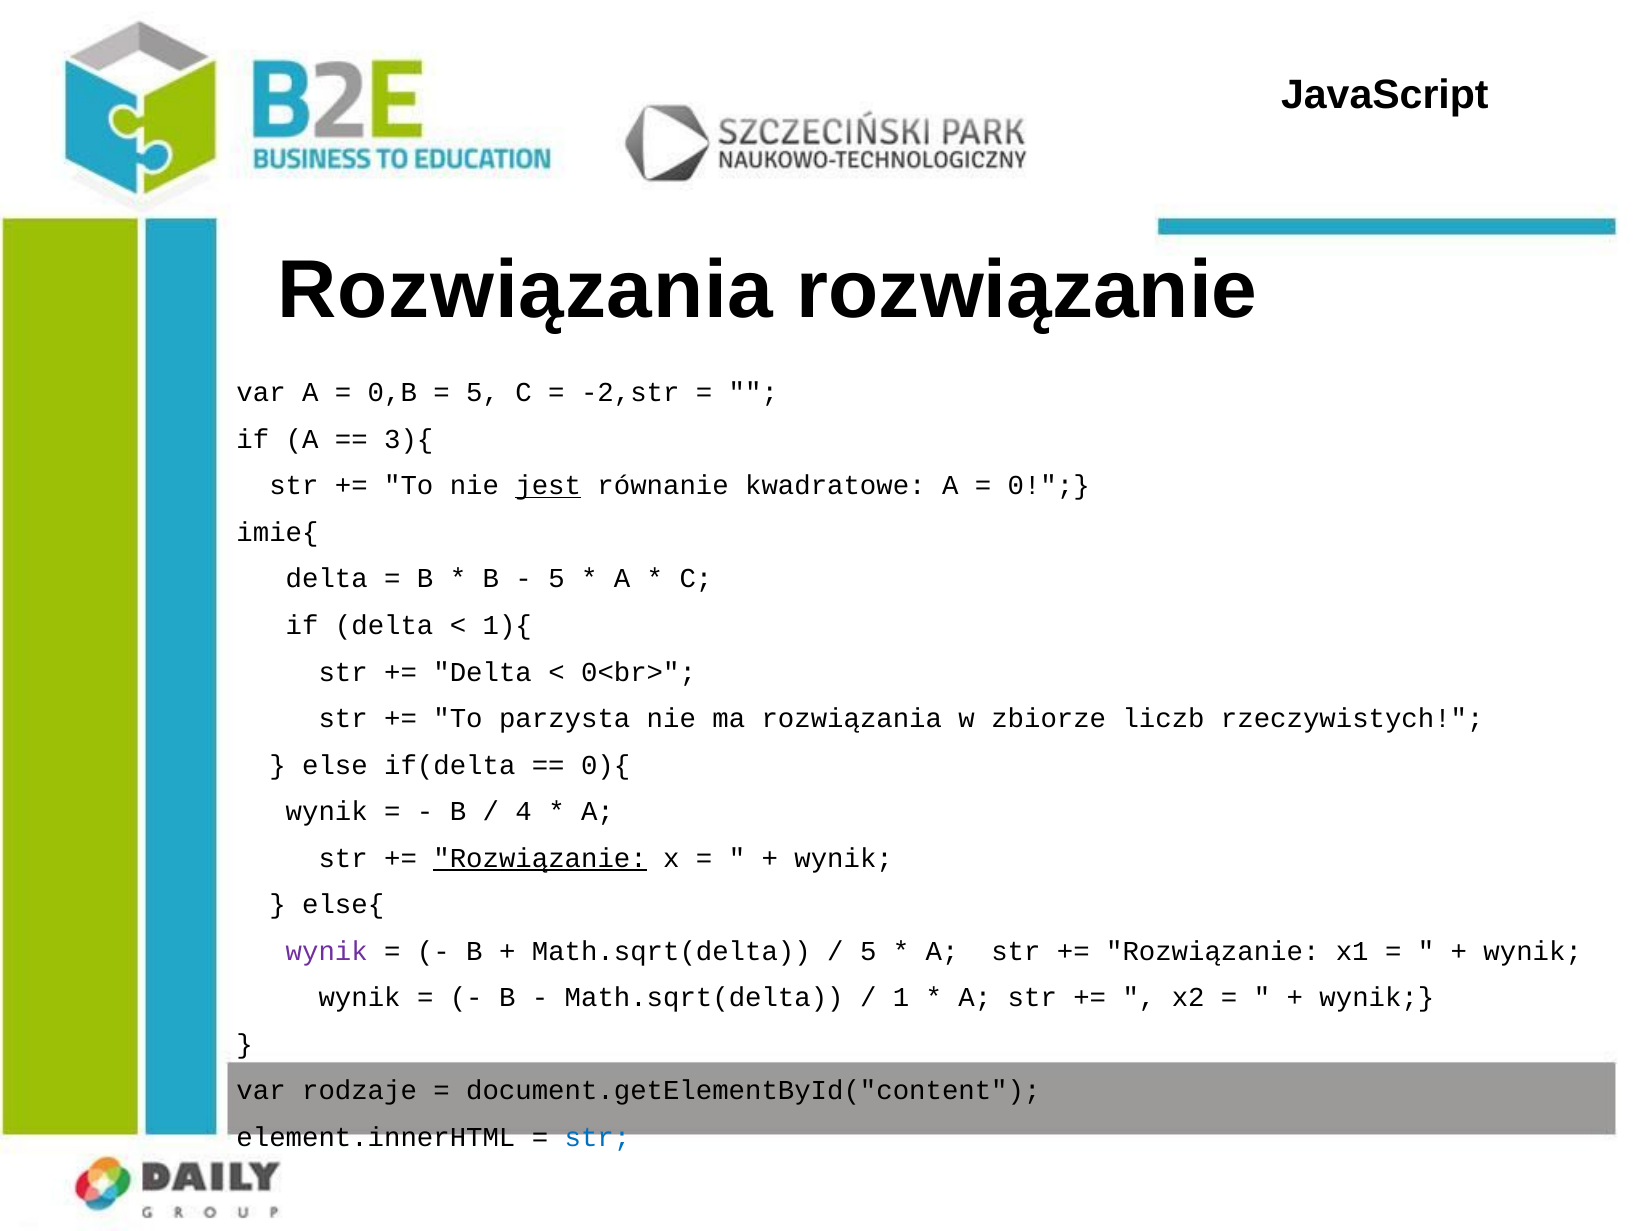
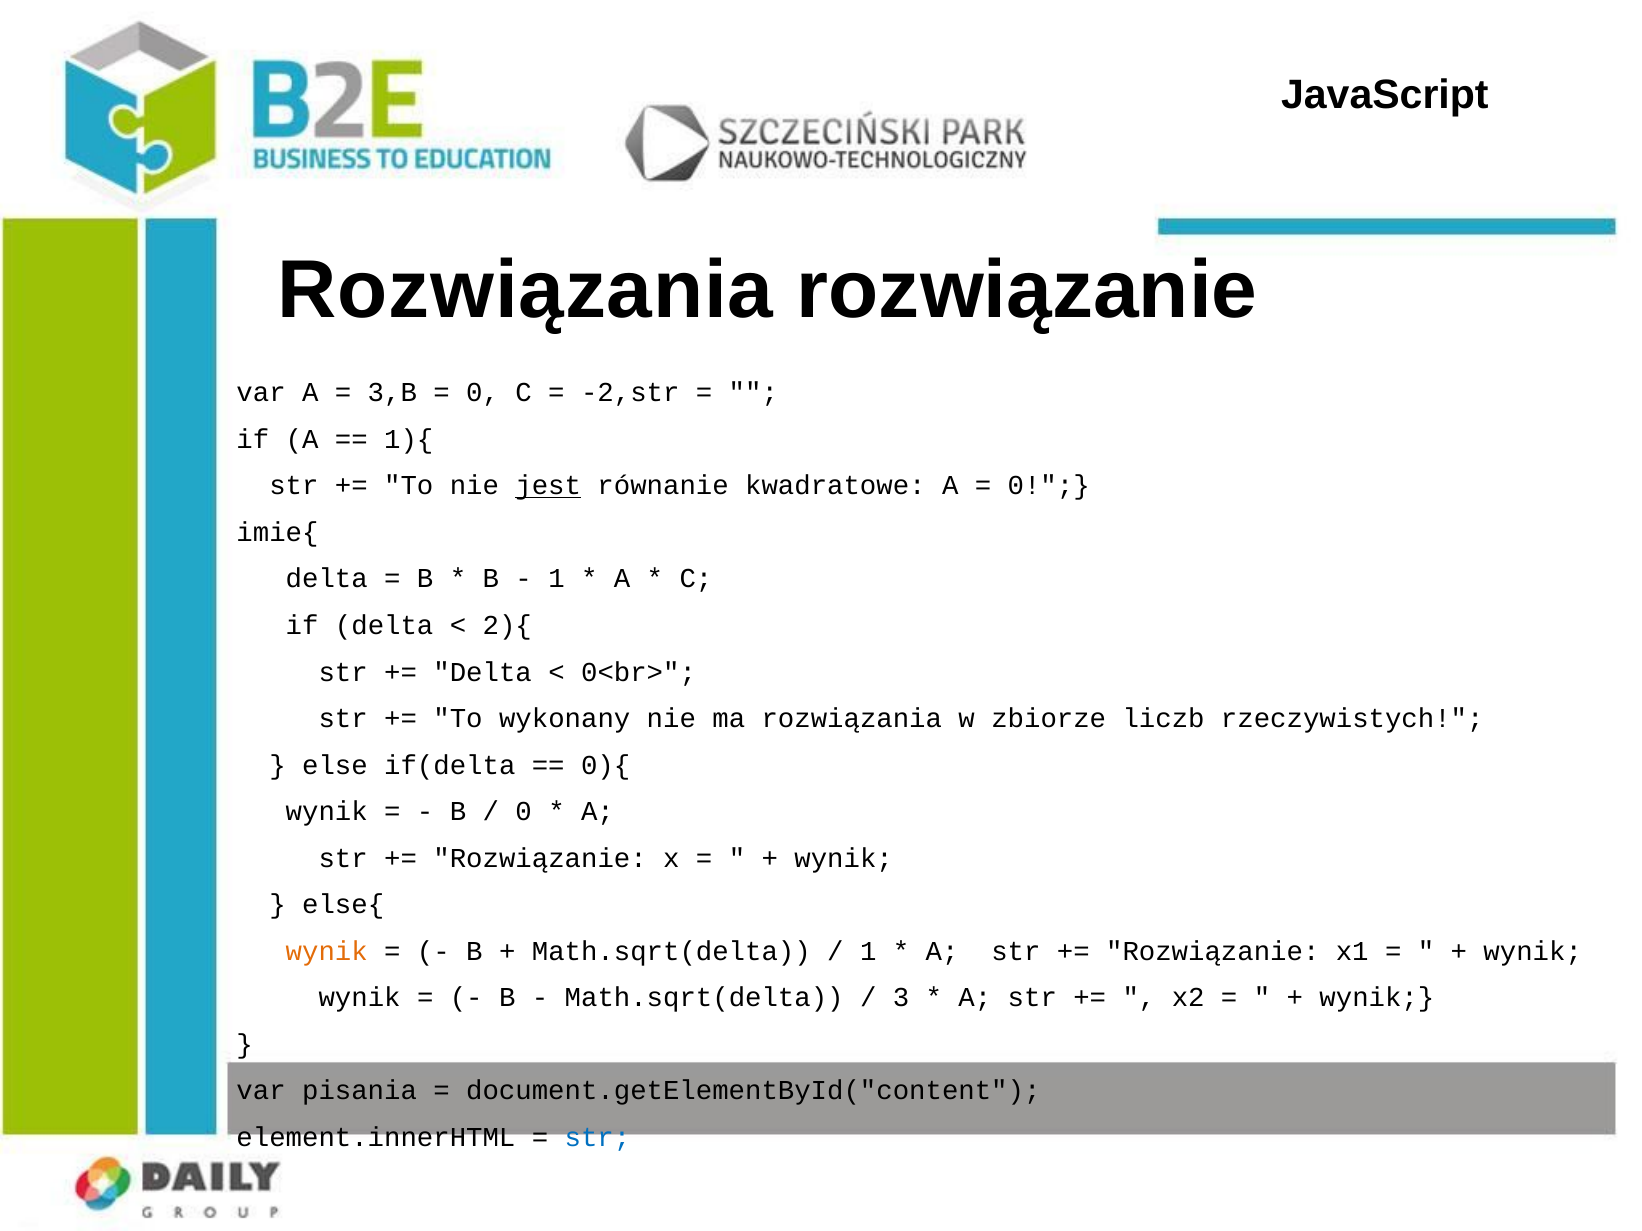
0,B: 0,B -> 3,B
5 at (483, 393): 5 -> 0
3){: 3){ -> 1){
5 at (556, 579): 5 -> 1
1){: 1){ -> 2){
parzysta: parzysta -> wykonany
4 at (524, 812): 4 -> 0
Rozwiązanie at (540, 858) underline: present -> none
wynik at (327, 952) colour: purple -> orange
5 at (868, 952): 5 -> 1
1: 1 -> 3
rodzaje: rodzaje -> pisania
